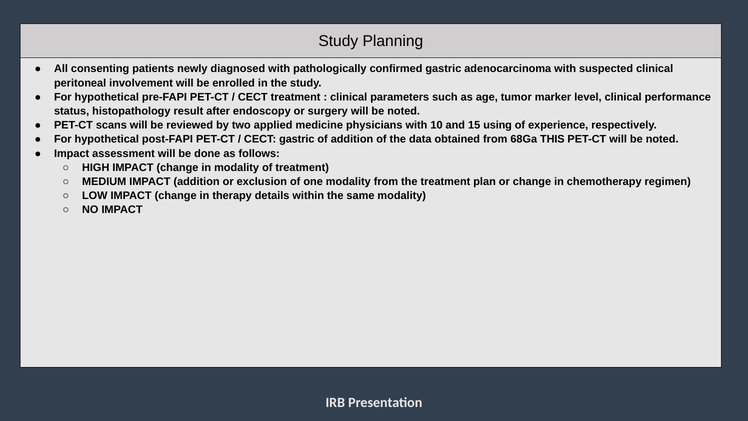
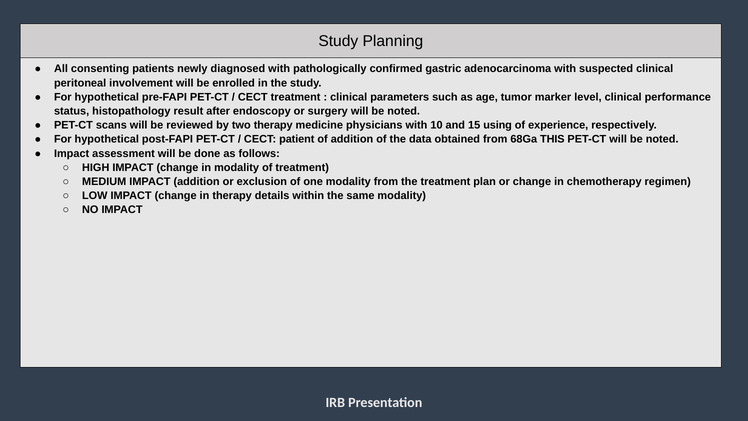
two applied: applied -> therapy
CECT gastric: gastric -> patient
